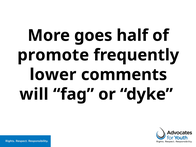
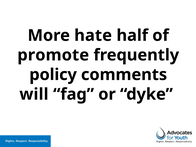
goes: goes -> hate
lower: lower -> policy
